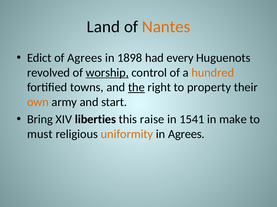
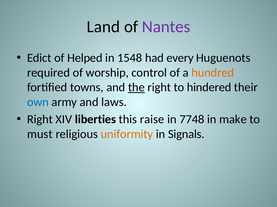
Nantes colour: orange -> purple
of Agrees: Agrees -> Helped
1898: 1898 -> 1548
revolved: revolved -> required
worship underline: present -> none
property: property -> hindered
own colour: orange -> blue
start: start -> laws
Bring at (40, 120): Bring -> Right
1541: 1541 -> 7748
in Agrees: Agrees -> Signals
